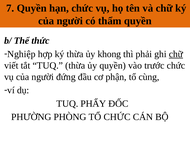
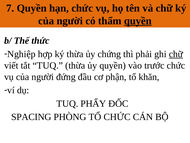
quyền at (138, 21) underline: none -> present
khong: khong -> chứng
cùng: cùng -> khăn
PHƯỜNG: PHƯỜNG -> SPACING
